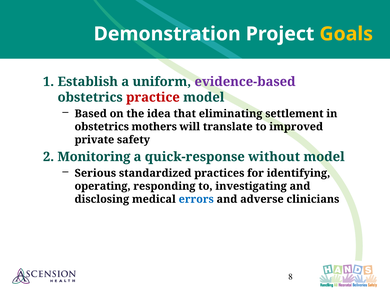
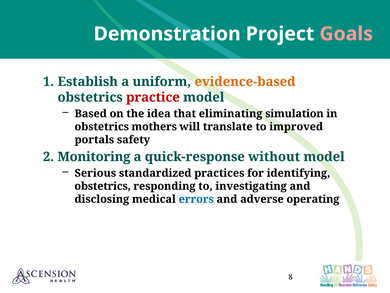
Goals colour: yellow -> pink
evidence-based colour: purple -> orange
settlement: settlement -> simulation
private: private -> portals
operating at (103, 186): operating -> obstetrics
clinicians: clinicians -> operating
